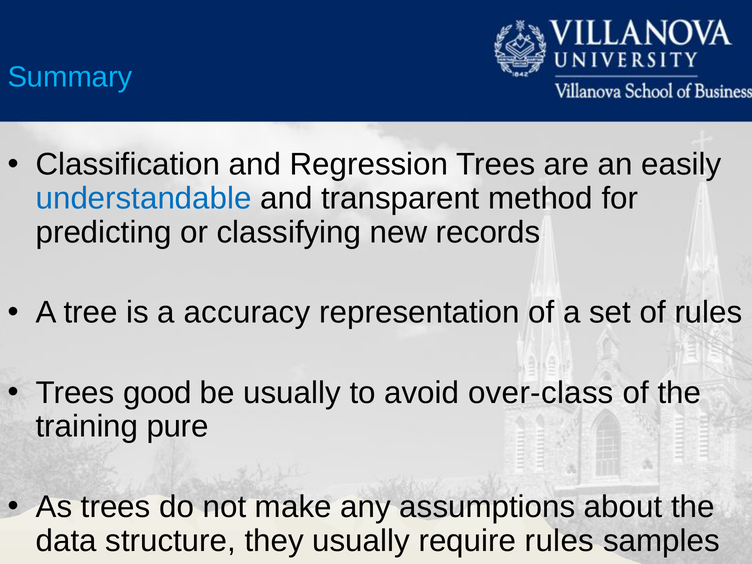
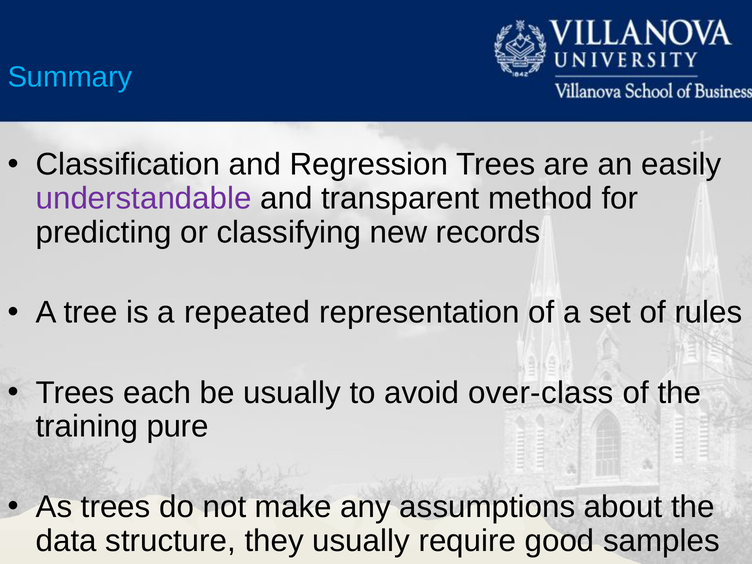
understandable colour: blue -> purple
accuracy: accuracy -> repeated
good: good -> each
require rules: rules -> good
